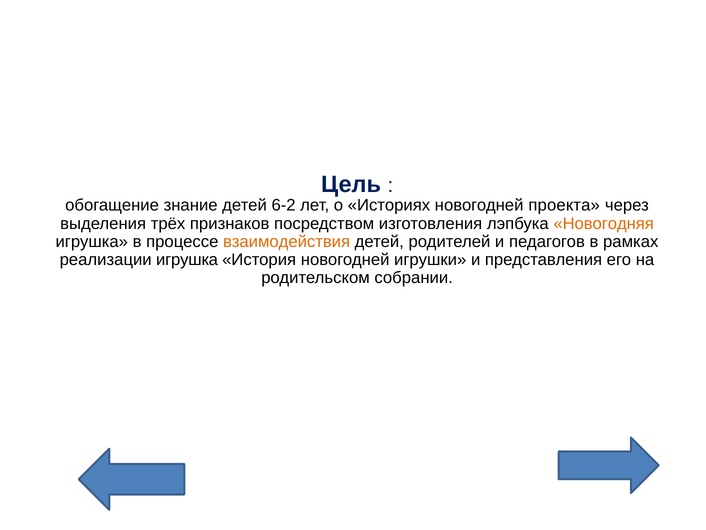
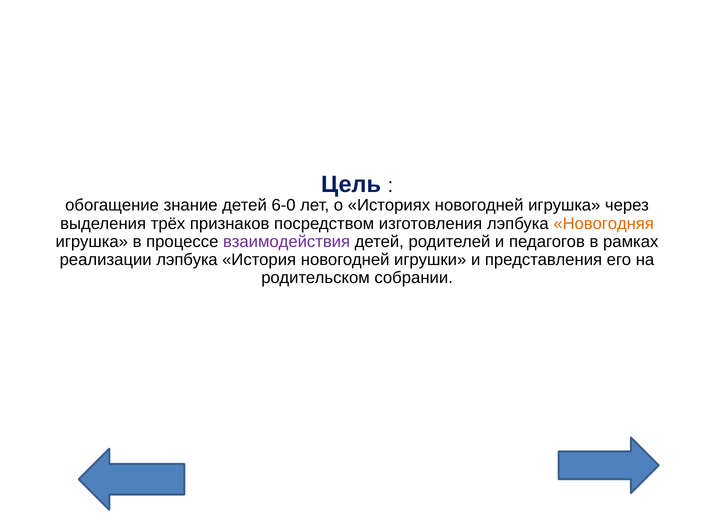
6-2: 6-2 -> 6-0
новогодней проекта: проекта -> игрушка
взаимодействия colour: orange -> purple
реализации игрушка: игрушка -> лэпбука
